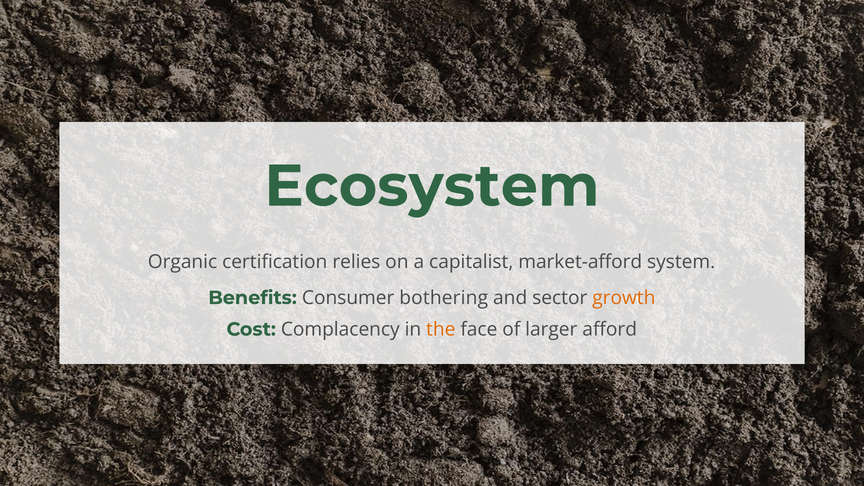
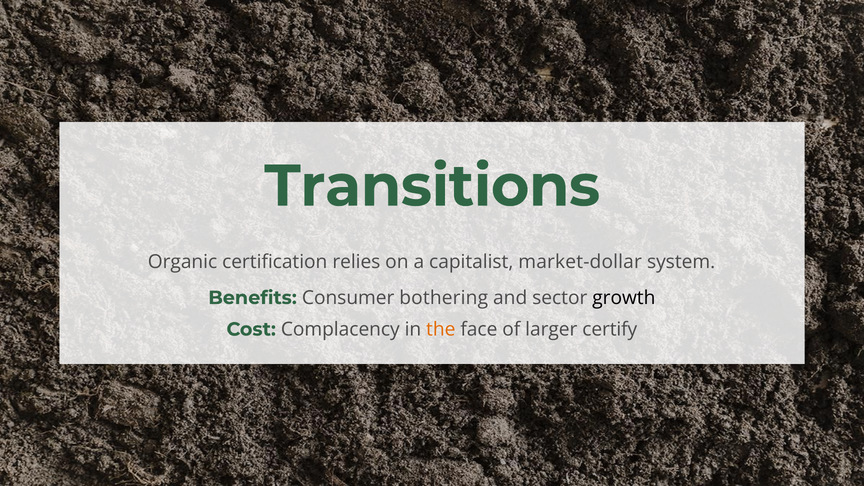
Ecosystem: Ecosystem -> Transitions
market-afford: market-afford -> market-dollar
growth colour: orange -> black
afford: afford -> certify
